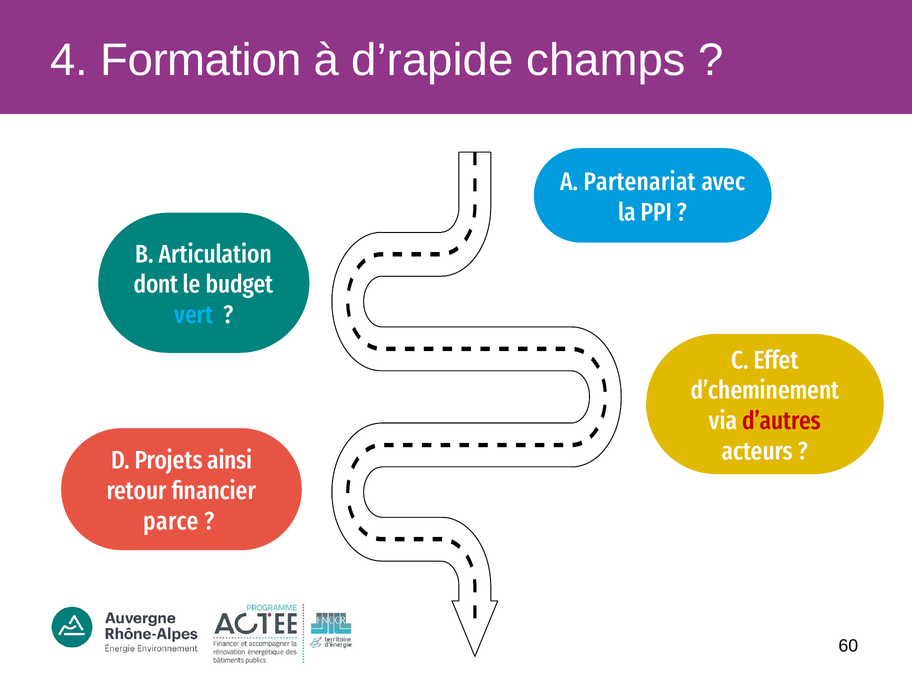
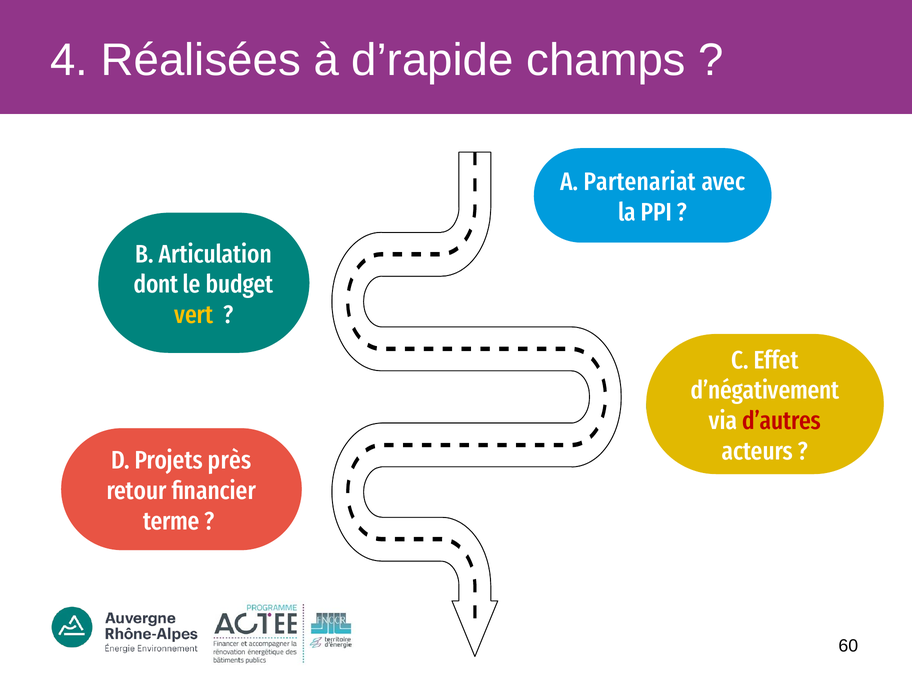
Formation: Formation -> Réalisées
vert colour: light blue -> yellow
d’cheminement: d’cheminement -> d’négativement
ainsi: ainsi -> près
parce: parce -> terme
